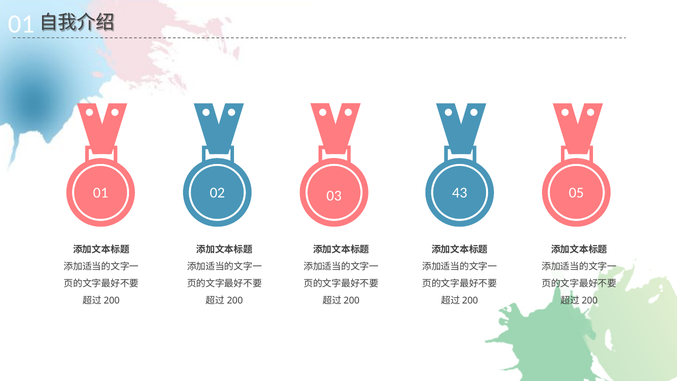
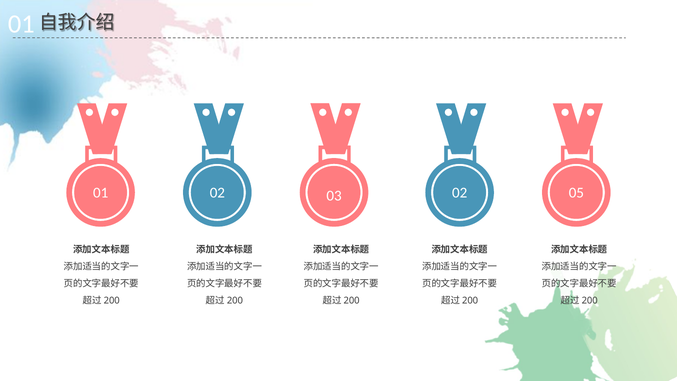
02 43: 43 -> 02
